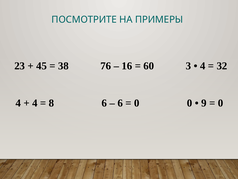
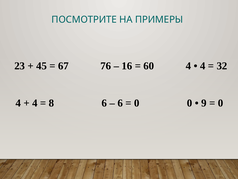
38: 38 -> 67
60 3: 3 -> 4
